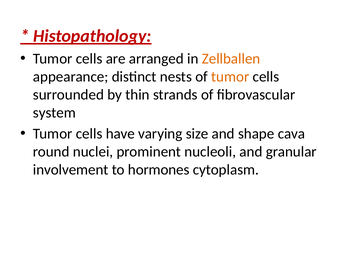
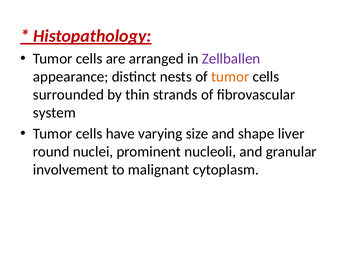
Zellballen colour: orange -> purple
cava: cava -> liver
hormones: hormones -> malignant
